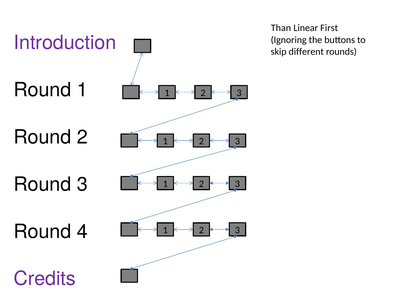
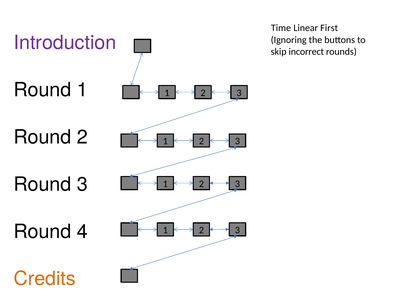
Than: Than -> Time
different: different -> incorrect
Credits colour: purple -> orange
